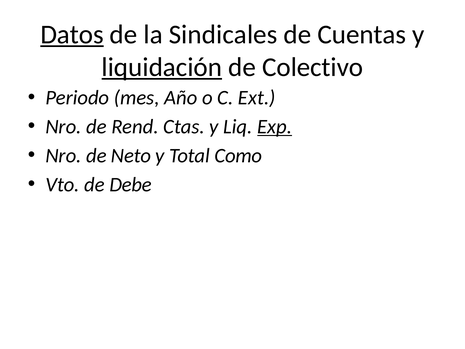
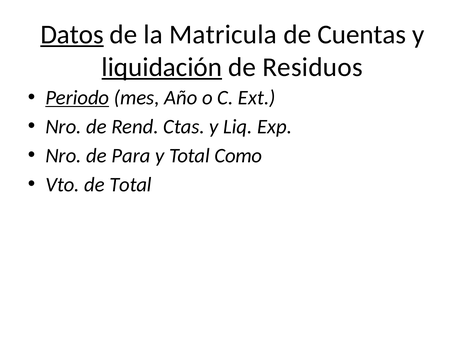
Sindicales: Sindicales -> Matricula
Colectivo: Colectivo -> Residuos
Periodo underline: none -> present
Exp underline: present -> none
Neto: Neto -> Para
de Debe: Debe -> Total
